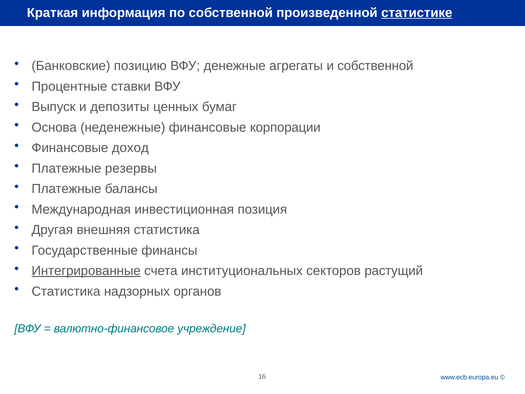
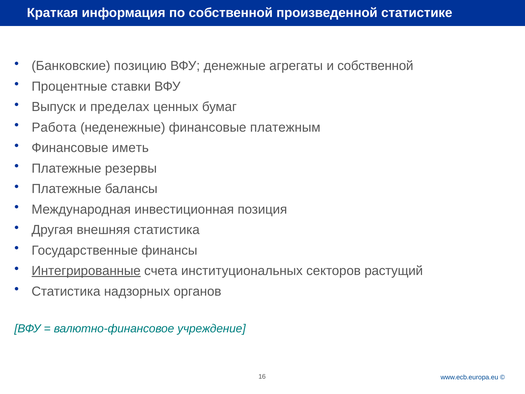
статистике underline: present -> none
депозиты: депозиты -> пределах
Основа: Основа -> Работа
корпорации: корпорации -> платежным
доход: доход -> иметь
